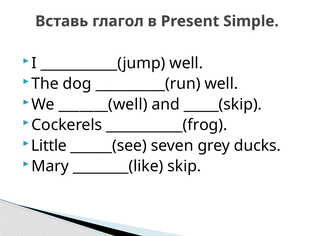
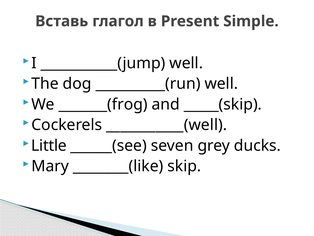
_______(well: _______(well -> _______(frog
___________(frog: ___________(frog -> ___________(well
